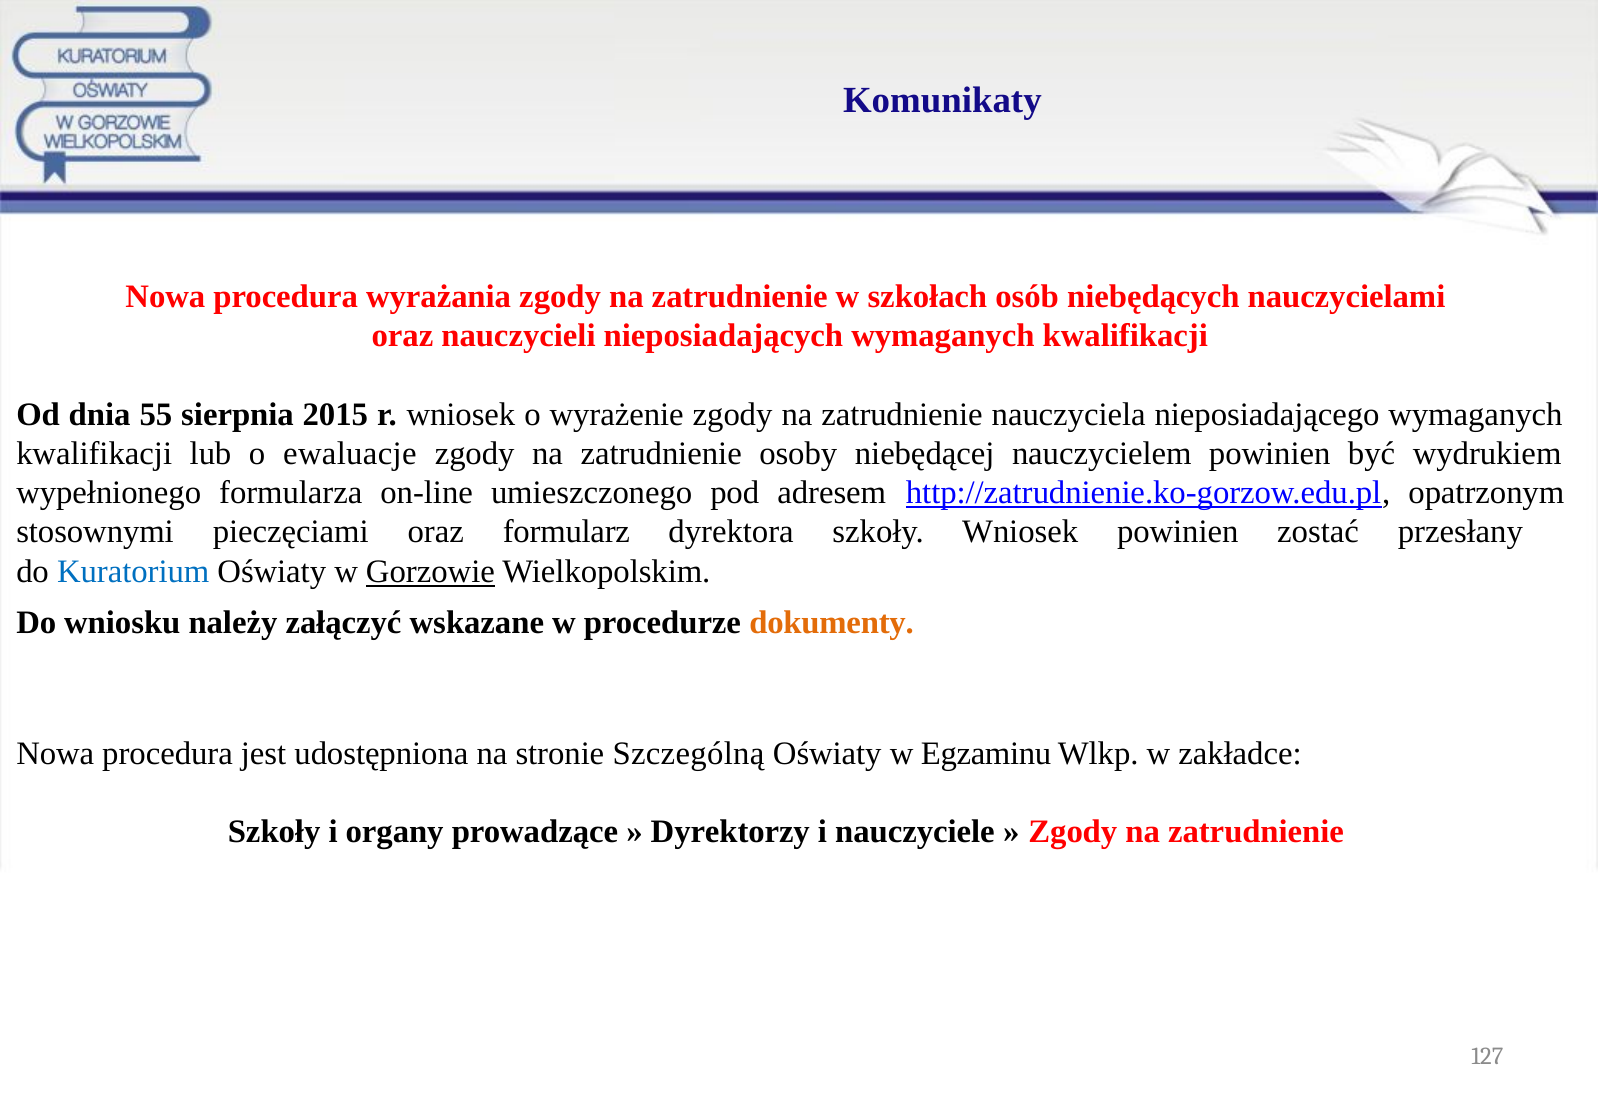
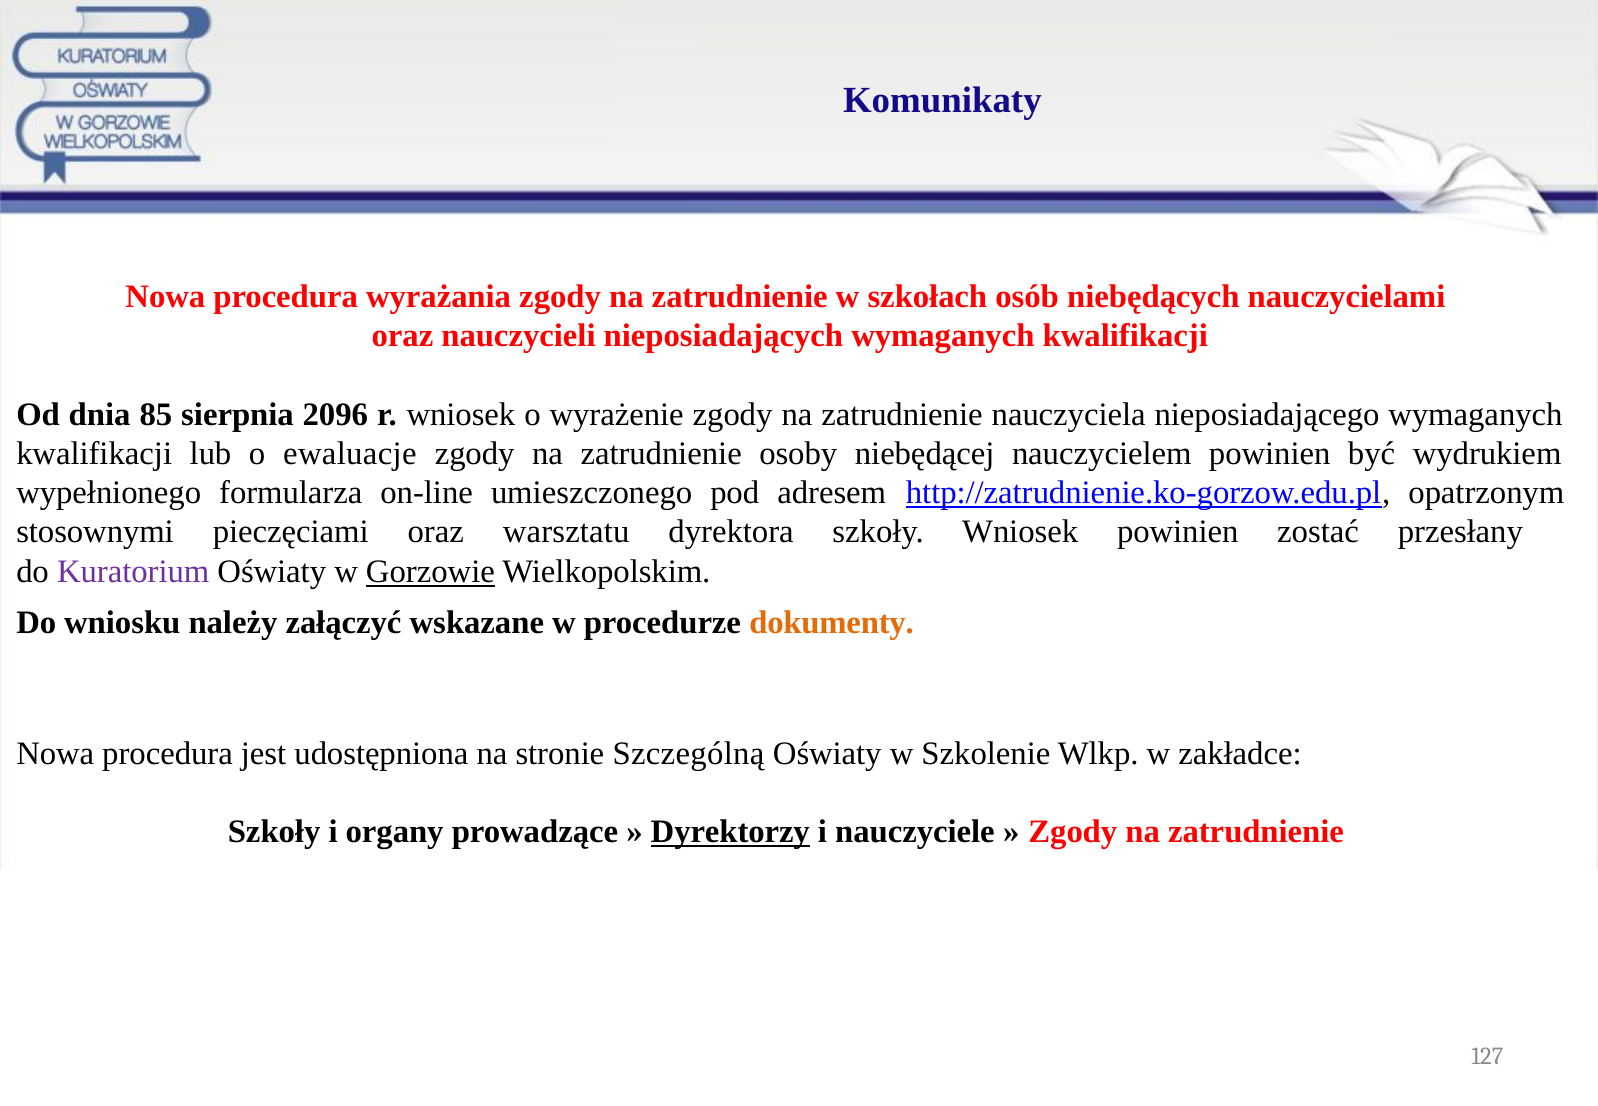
55: 55 -> 85
2015: 2015 -> 2096
formularz: formularz -> warsztatu
Kuratorium colour: blue -> purple
Egzaminu: Egzaminu -> Szkolenie
Dyrektorzy underline: none -> present
